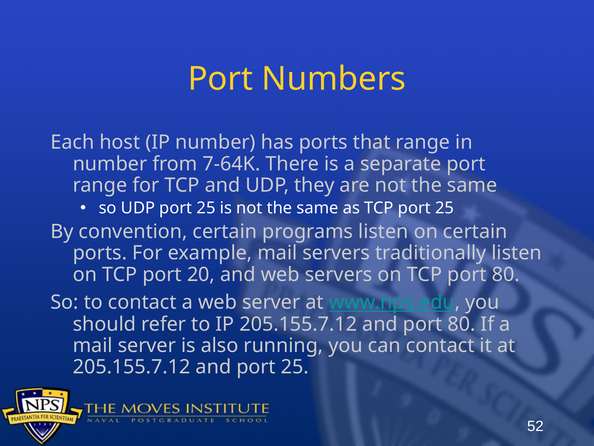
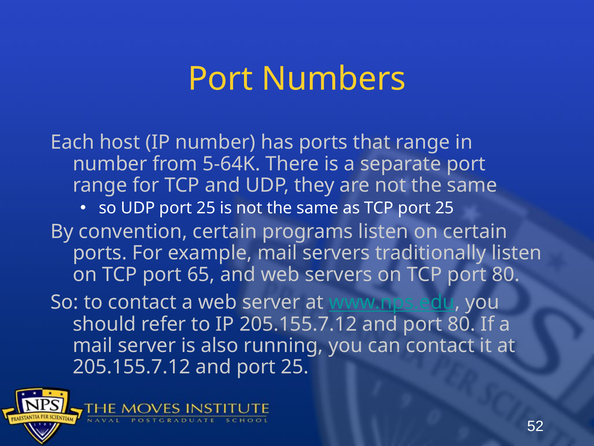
7-64K: 7-64K -> 5-64K
20: 20 -> 65
